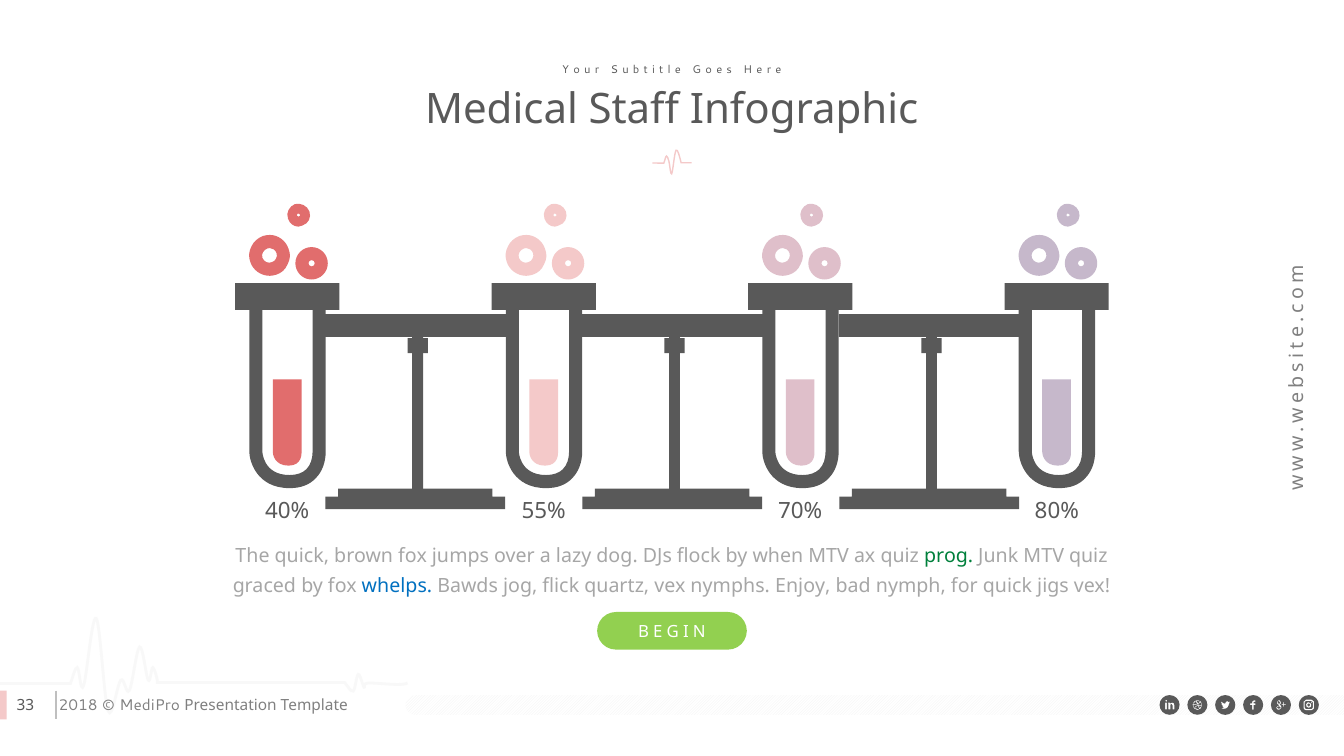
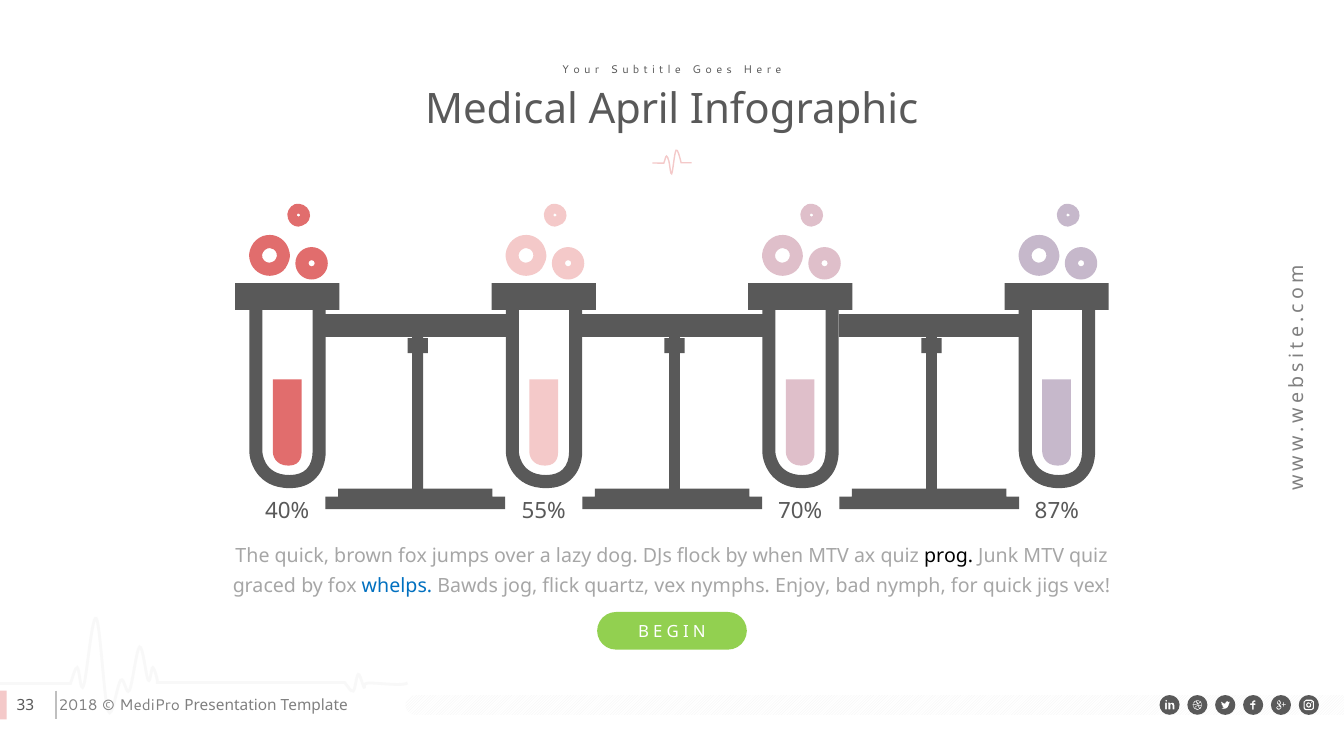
Staff: Staff -> April
80%: 80% -> 87%
prog colour: green -> black
